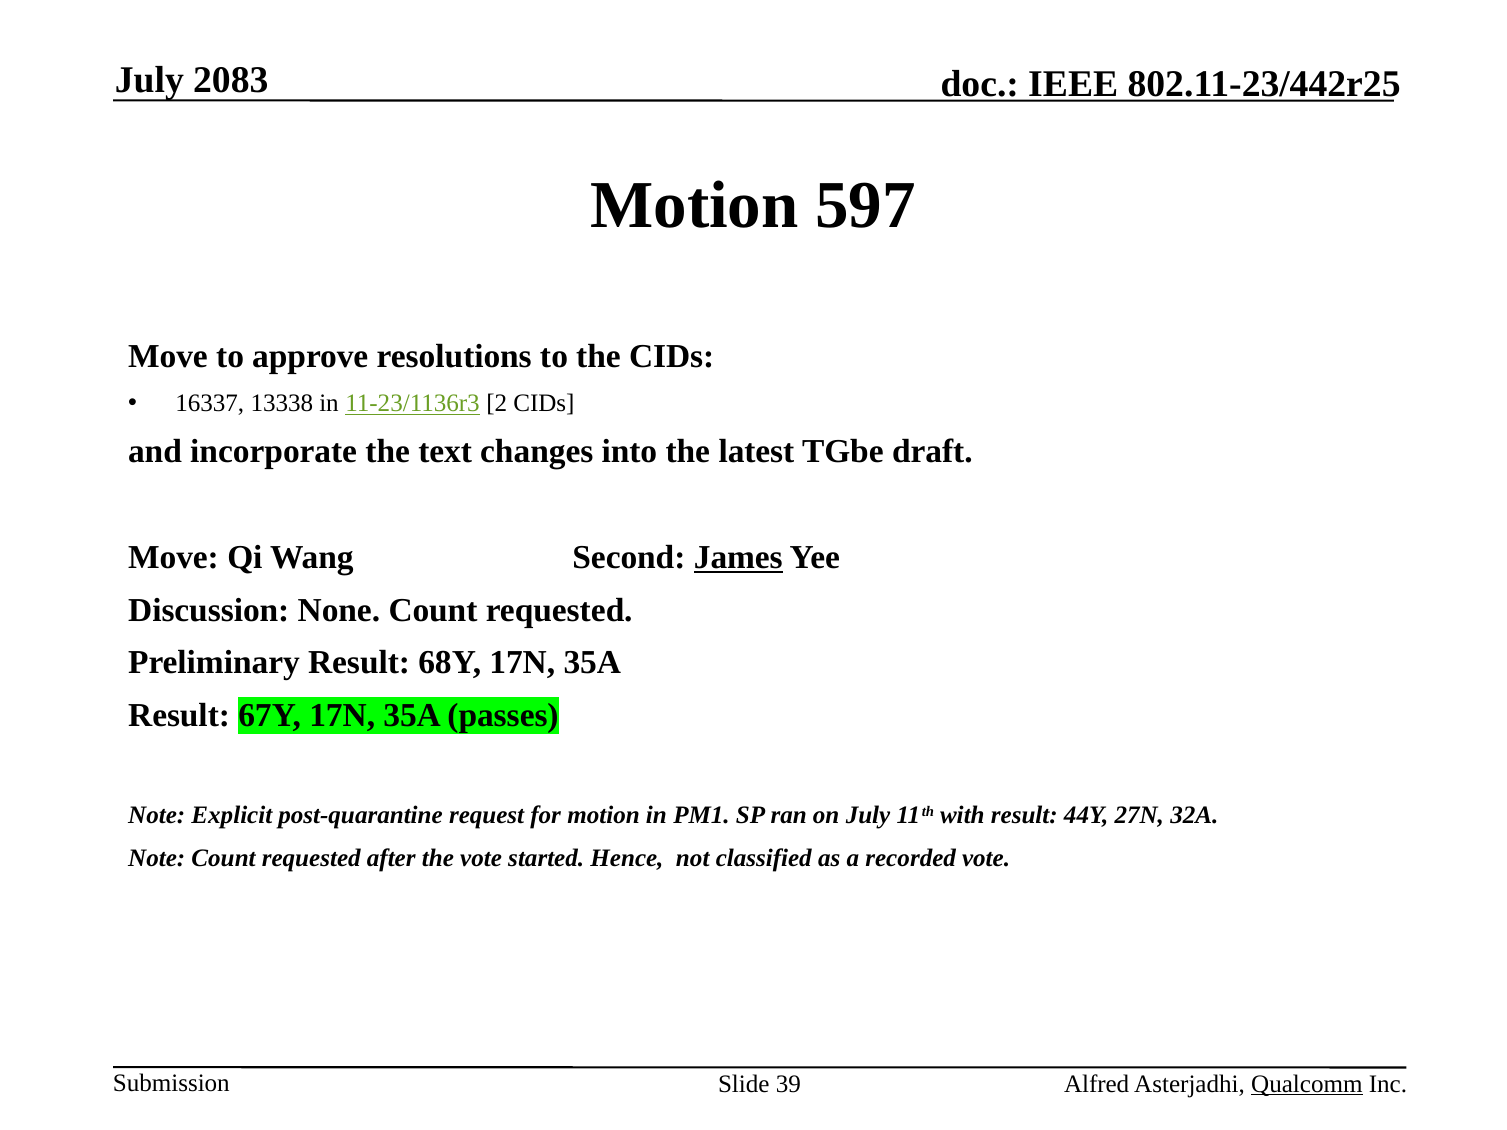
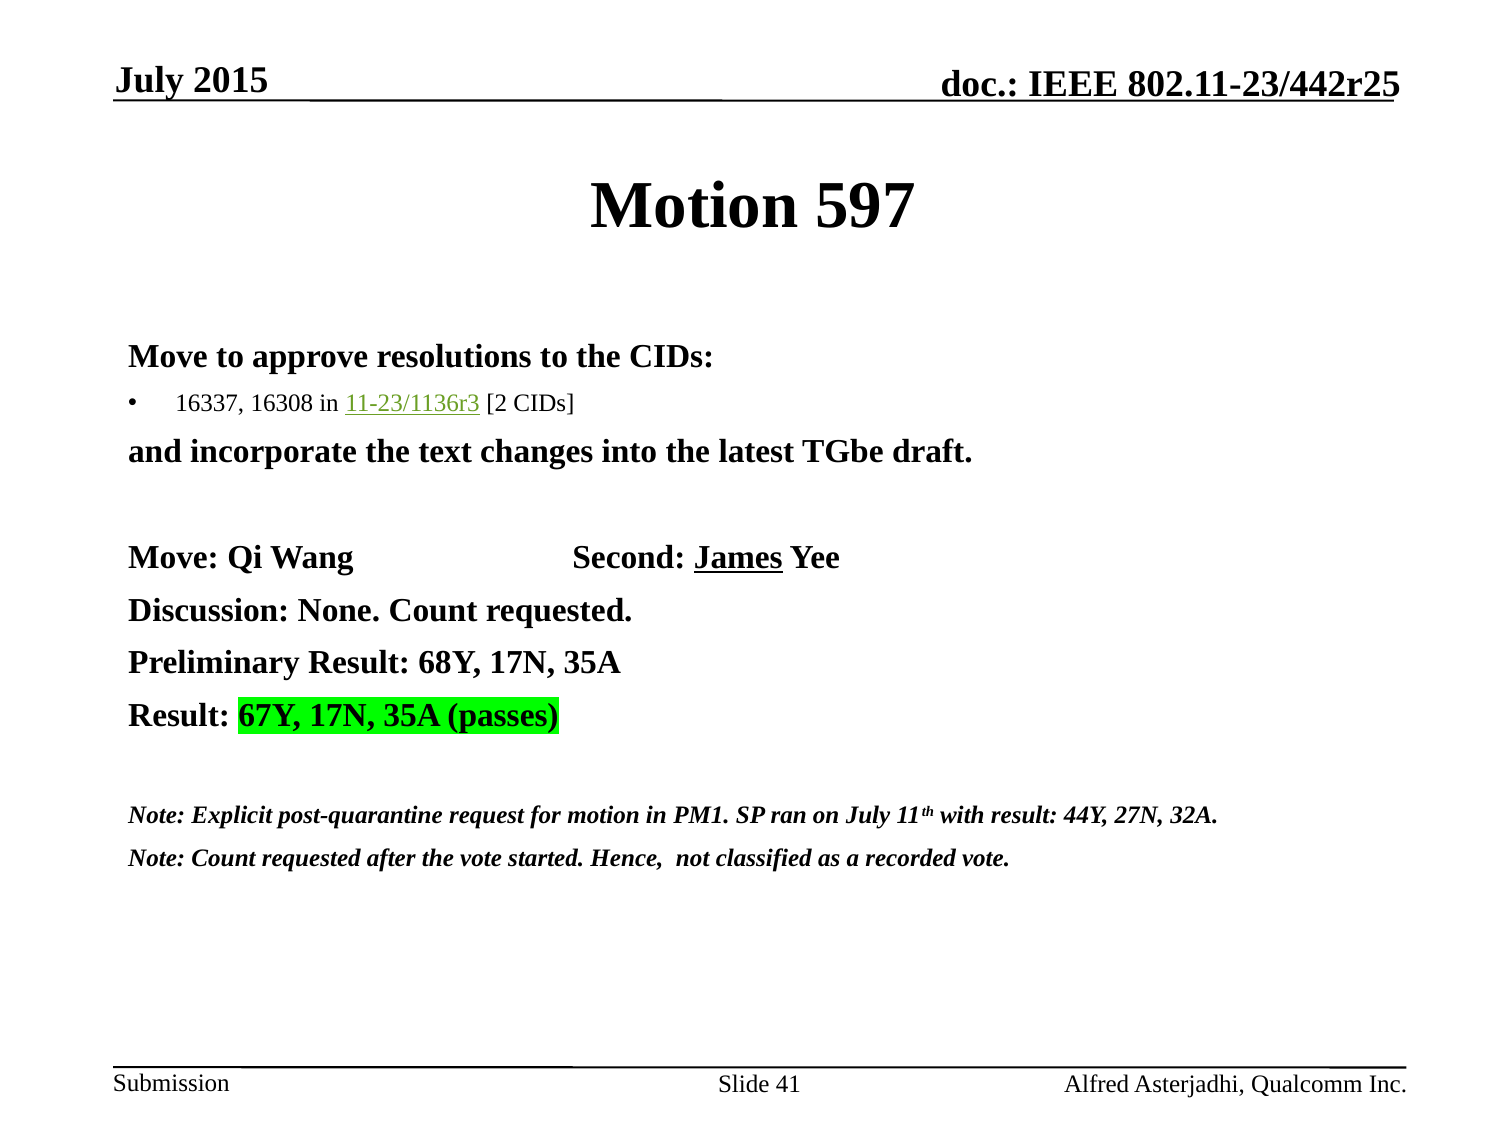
2083: 2083 -> 2015
13338: 13338 -> 16308
39: 39 -> 41
Qualcomm underline: present -> none
